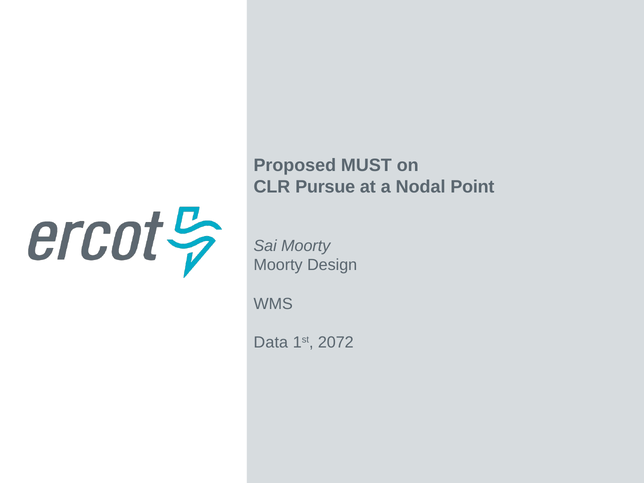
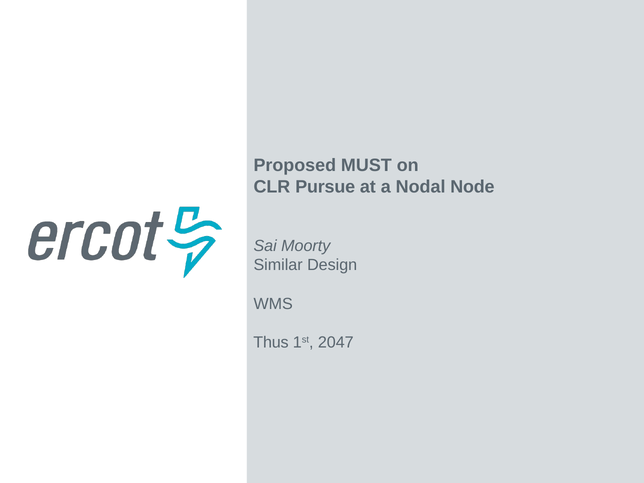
Point: Point -> Node
Moorty at (278, 265): Moorty -> Similar
Data: Data -> Thus
2072: 2072 -> 2047
